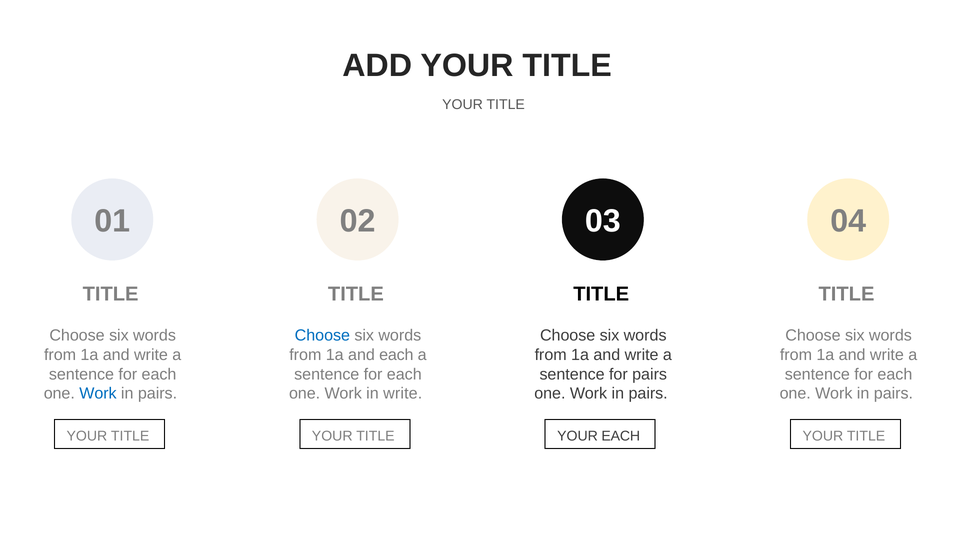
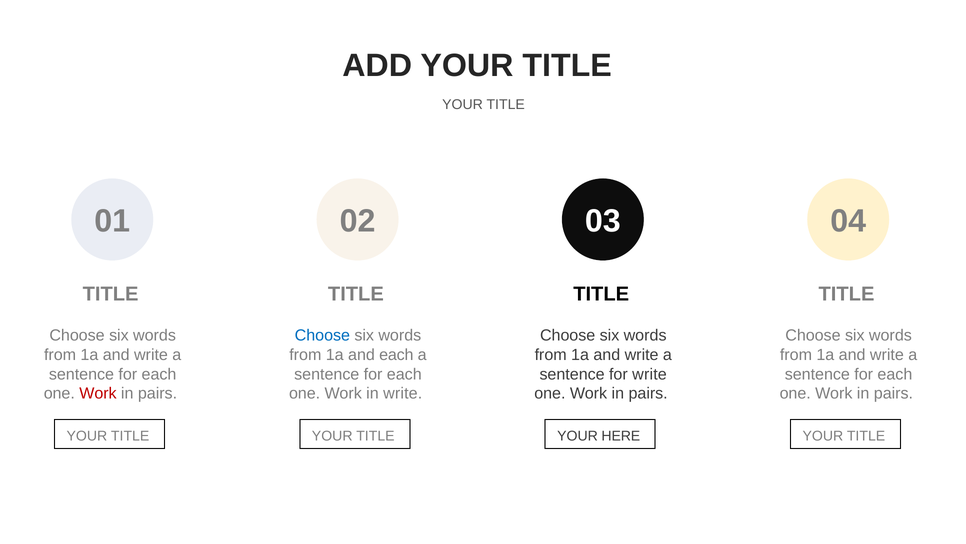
for pairs: pairs -> write
Work at (98, 393) colour: blue -> red
YOUR EACH: EACH -> HERE
